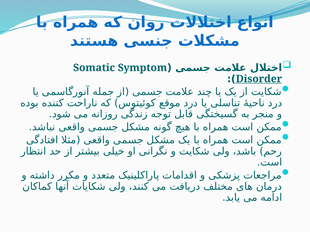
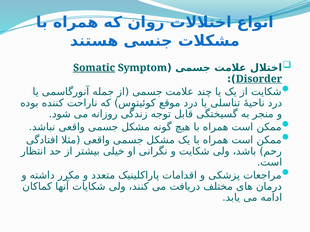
Somatic underline: none -> present
